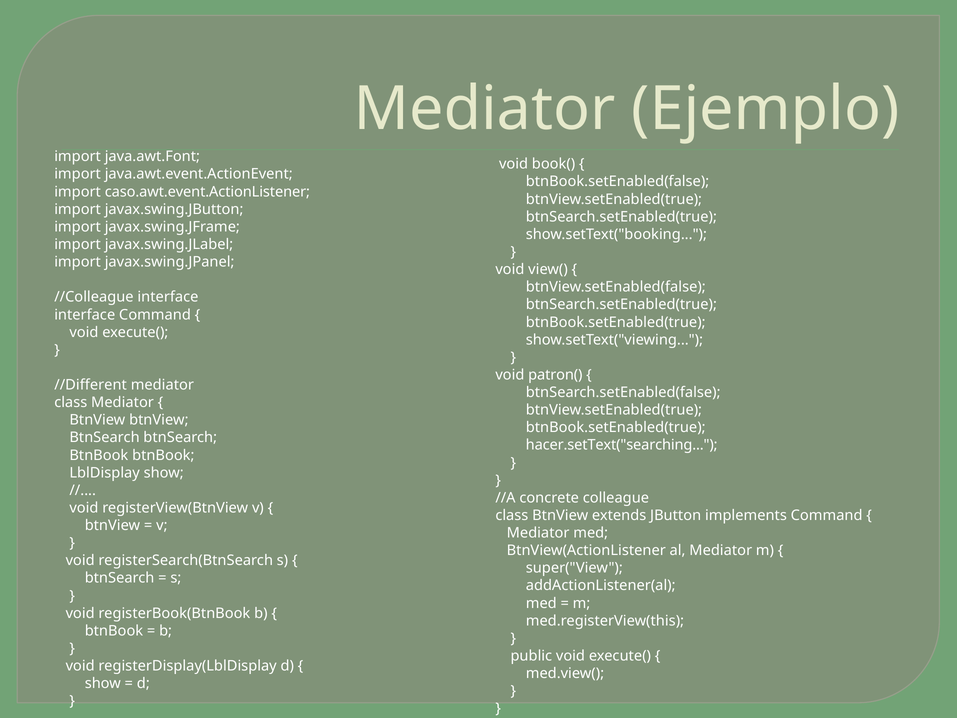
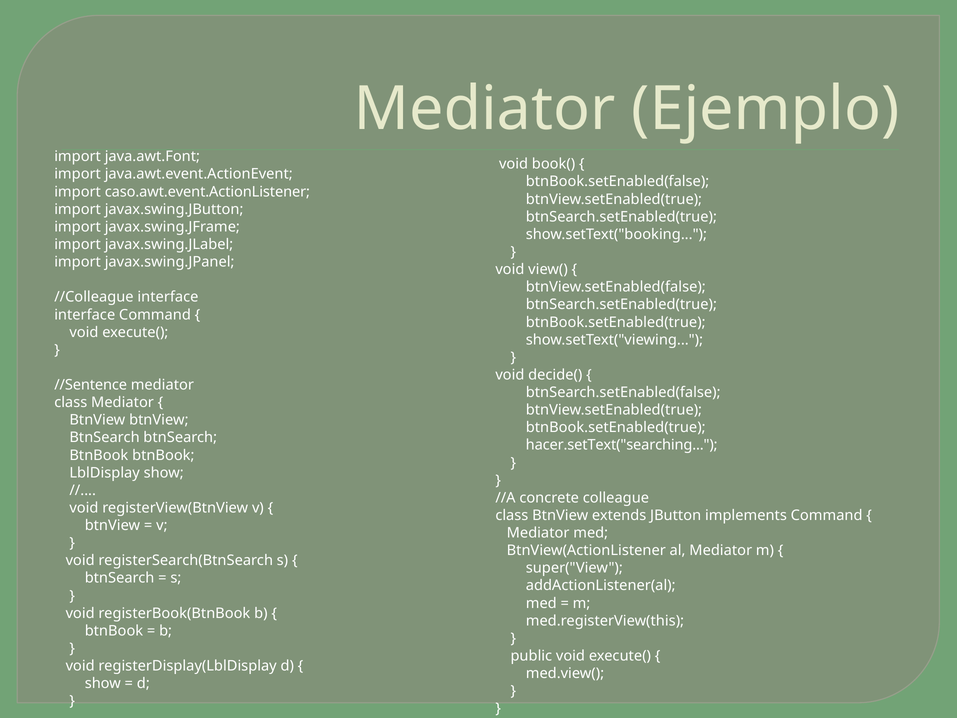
patron(: patron( -> decide(
//Different: //Different -> //Sentence
